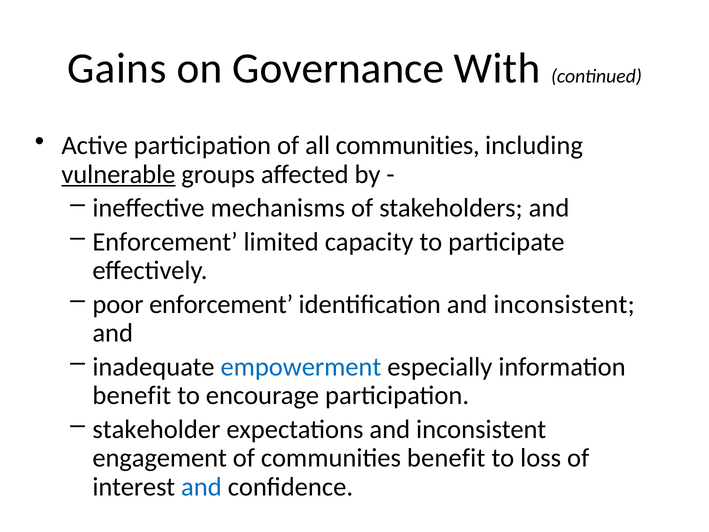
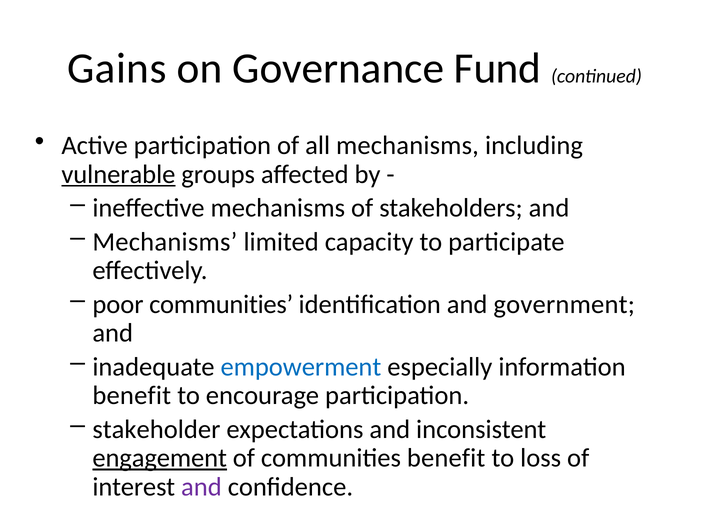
With: With -> Fund
all communities: communities -> mechanisms
Enforcement at (165, 242): Enforcement -> Mechanisms
poor enforcement: enforcement -> communities
identification and inconsistent: inconsistent -> government
engagement underline: none -> present
and at (201, 487) colour: blue -> purple
